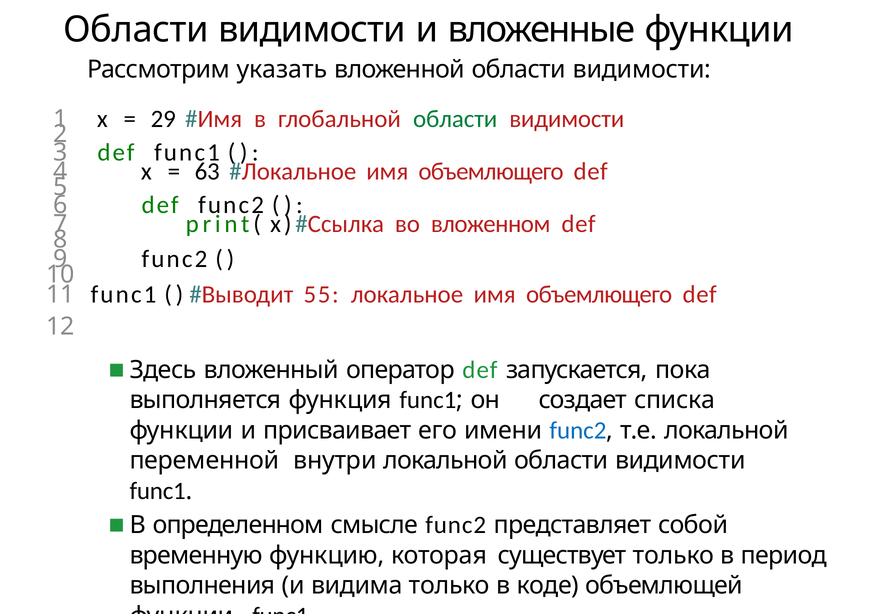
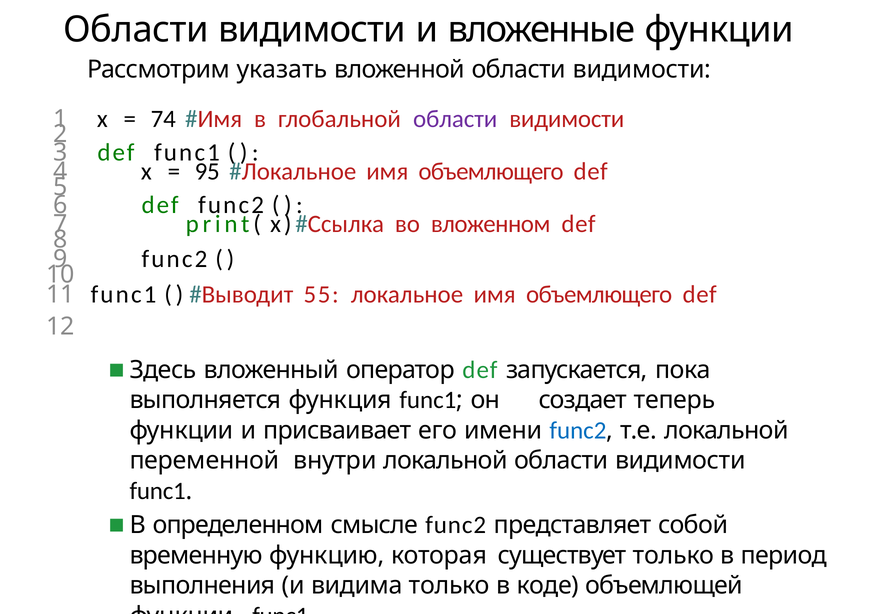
29: 29 -> 74
области at (455, 119) colour: green -> purple
63: 63 -> 95
списка: списка -> теперь
